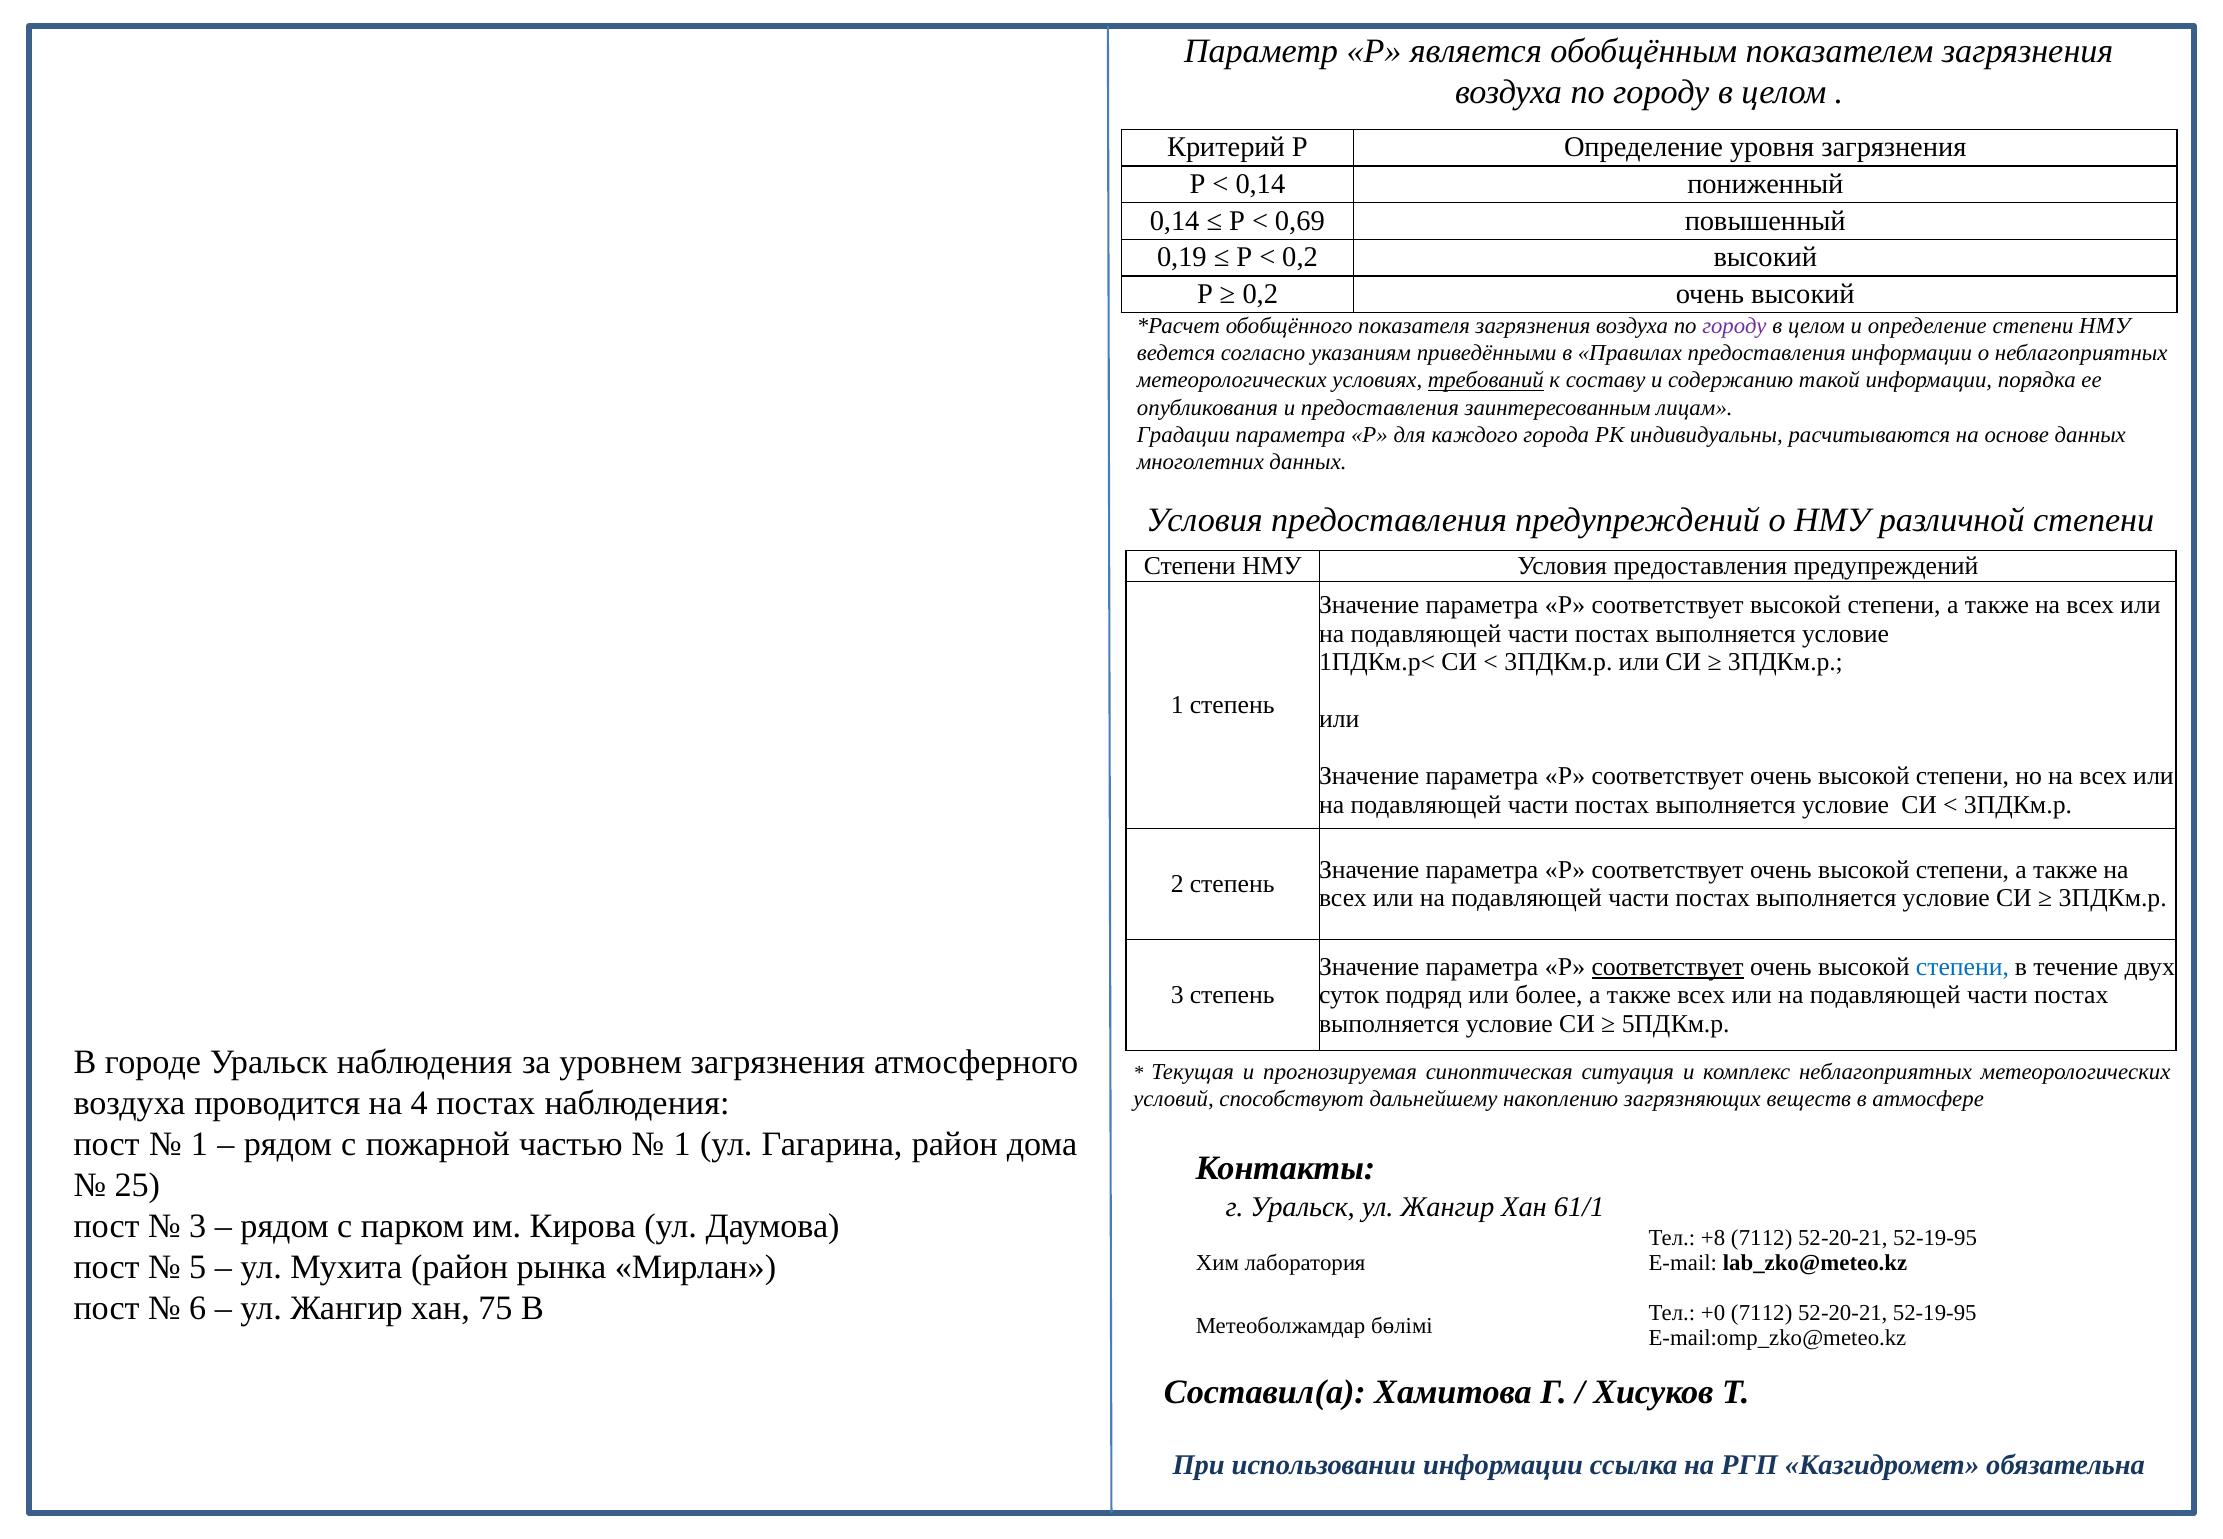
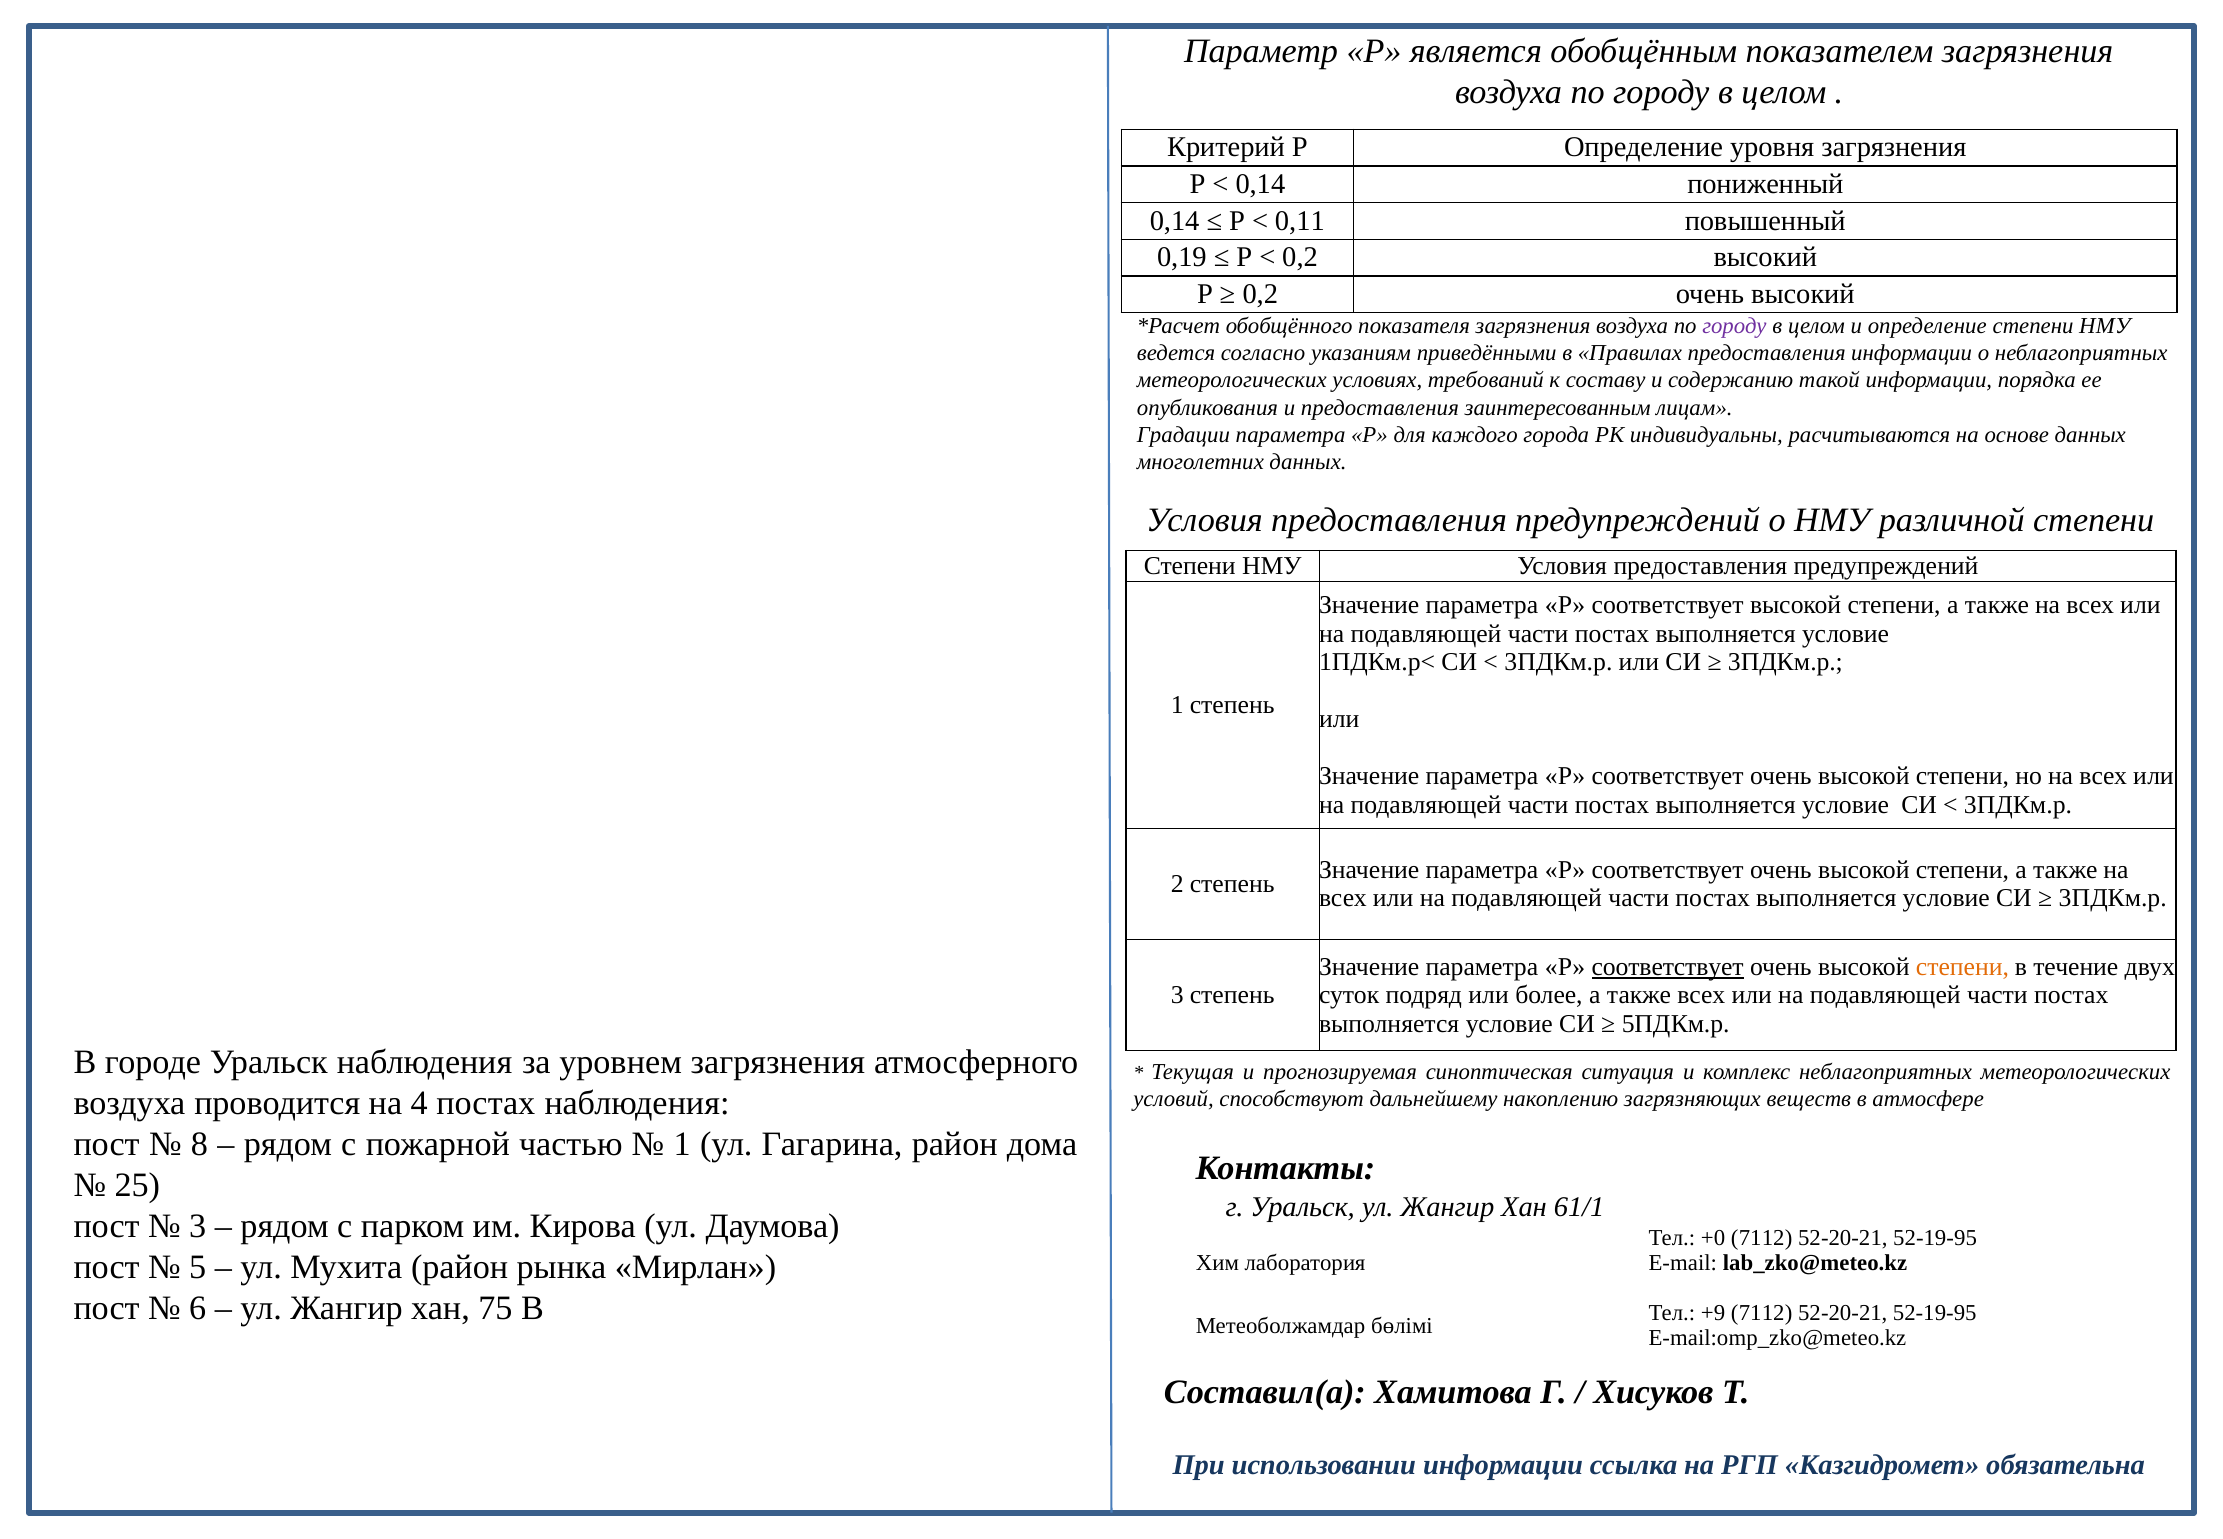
0,69: 0,69 -> 0,11
требований underline: present -> none
степени at (1962, 967) colour: blue -> orange
1 at (199, 1144): 1 -> 8
+8: +8 -> +0
+0: +0 -> +9
